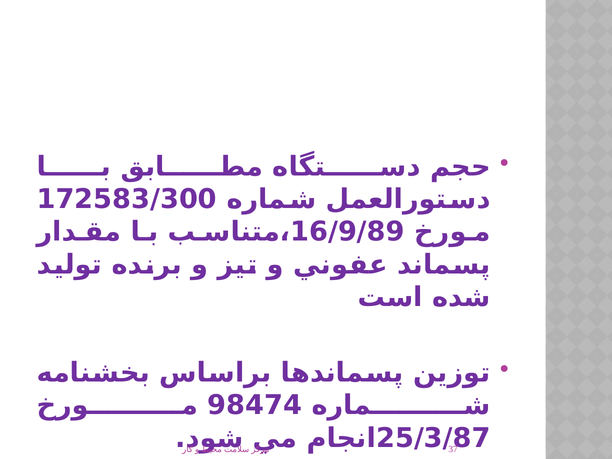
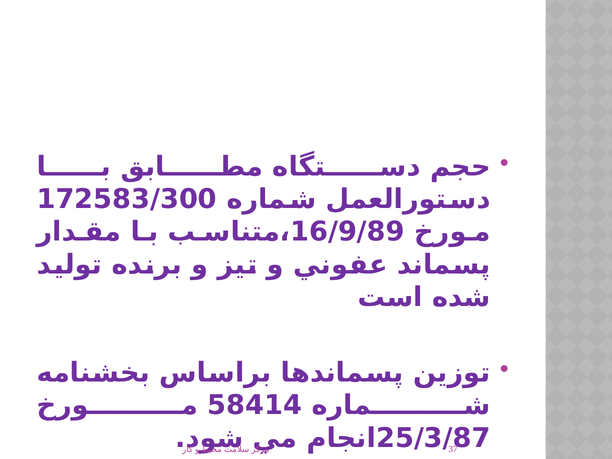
98474: 98474 -> 58414
